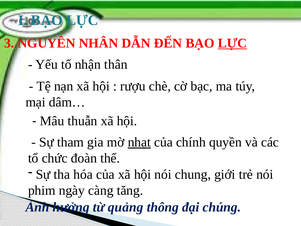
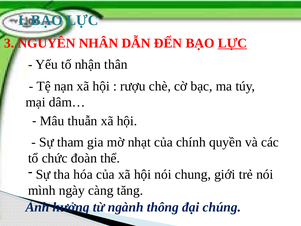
nhạt underline: present -> none
phim: phim -> mình
quảng: quảng -> ngành
